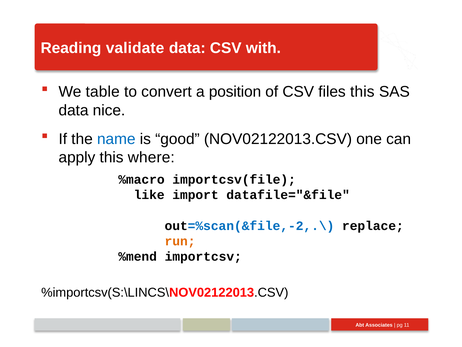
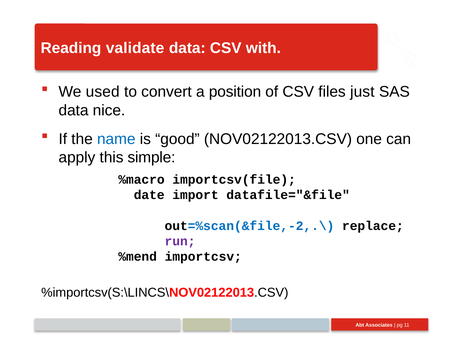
table: table -> used
files this: this -> just
where: where -> simple
like: like -> date
run colour: orange -> purple
